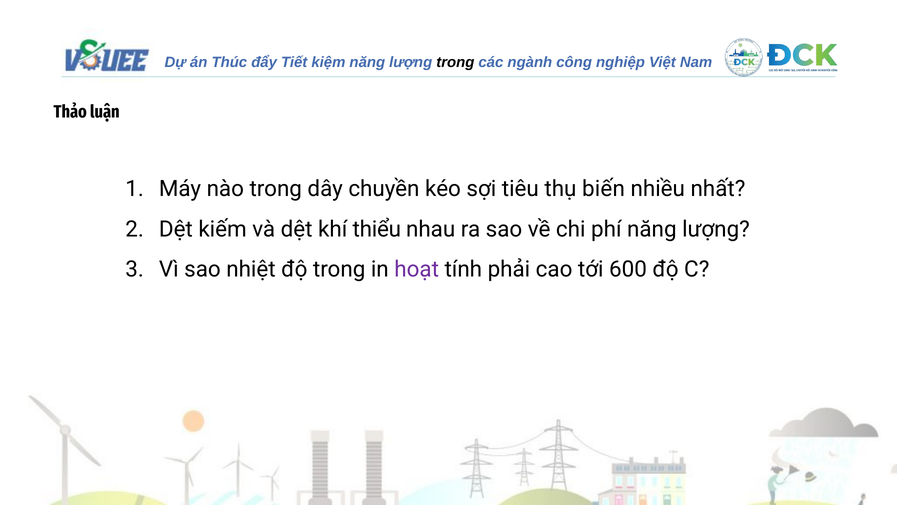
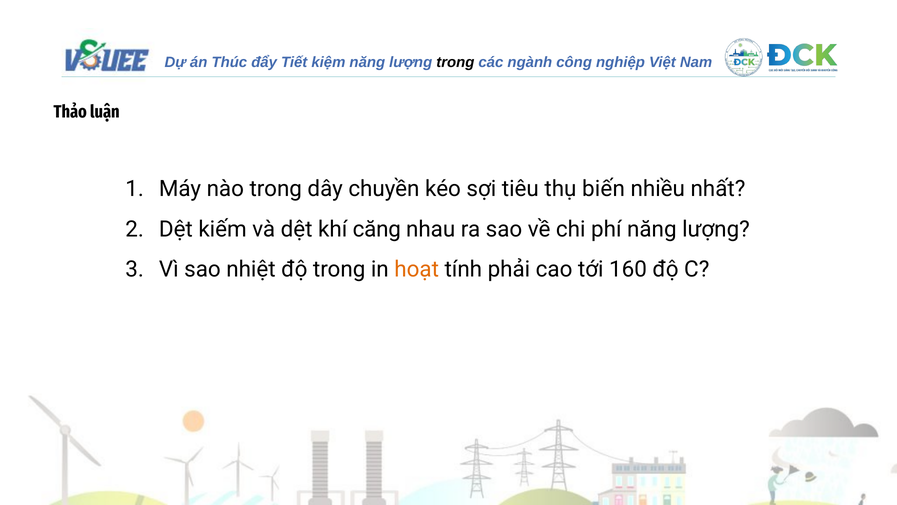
thiểu: thiểu -> căng
hoạt colour: purple -> orange
600: 600 -> 160
